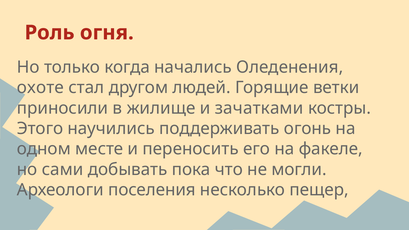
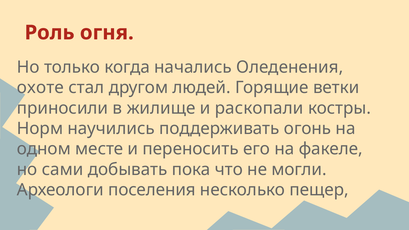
зачатками: зачатками -> раскопали
Этого: Этого -> Норм
